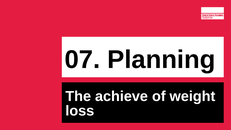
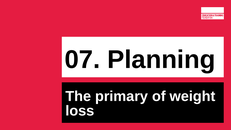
achieve: achieve -> primary
